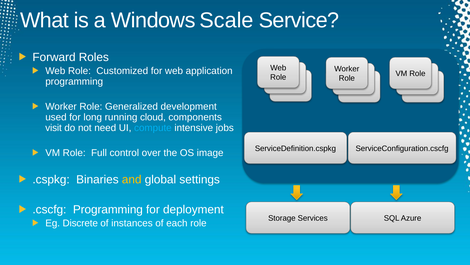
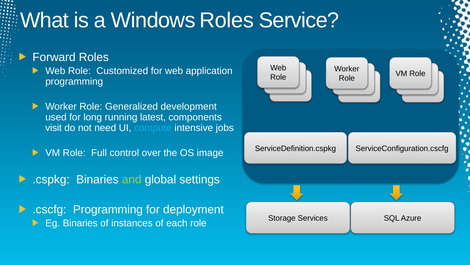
Windows Scale: Scale -> Roles
cloud: cloud -> latest
and colour: yellow -> light green
Eg Discrete: Discrete -> Binaries
